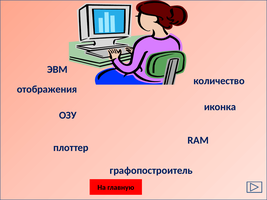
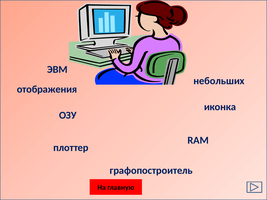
количество: количество -> небольших
